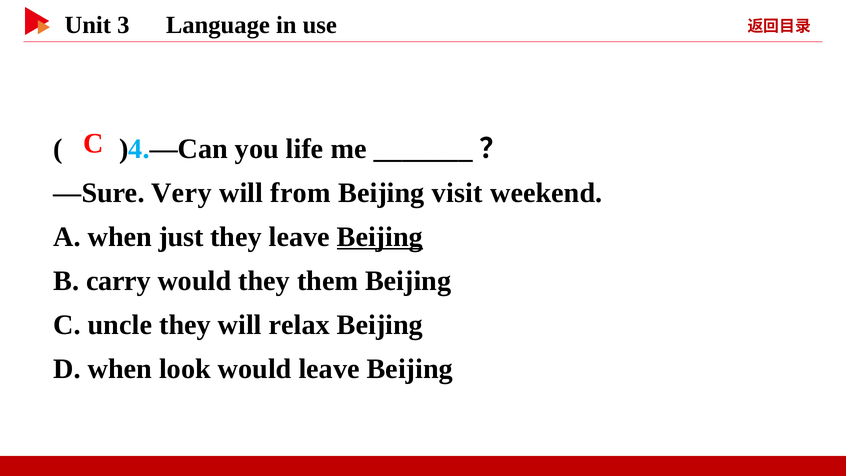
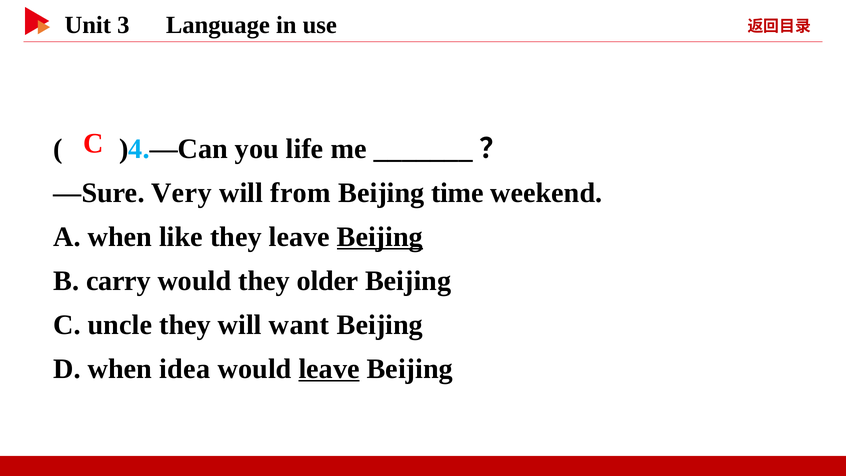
visit: visit -> time
just: just -> like
them: them -> older
relax: relax -> want
look: look -> idea
leave at (329, 369) underline: none -> present
